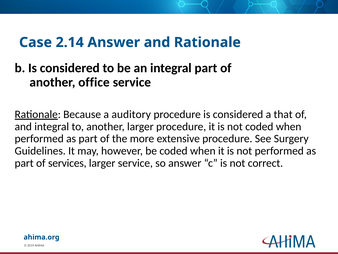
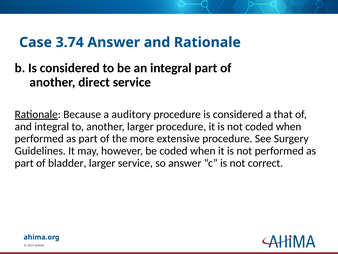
2.14: 2.14 -> 3.74
office: office -> direct
services: services -> bladder
